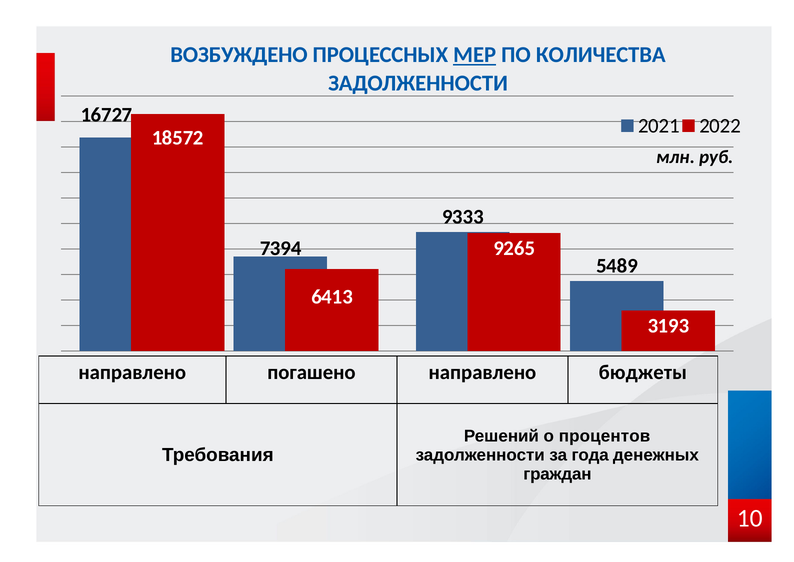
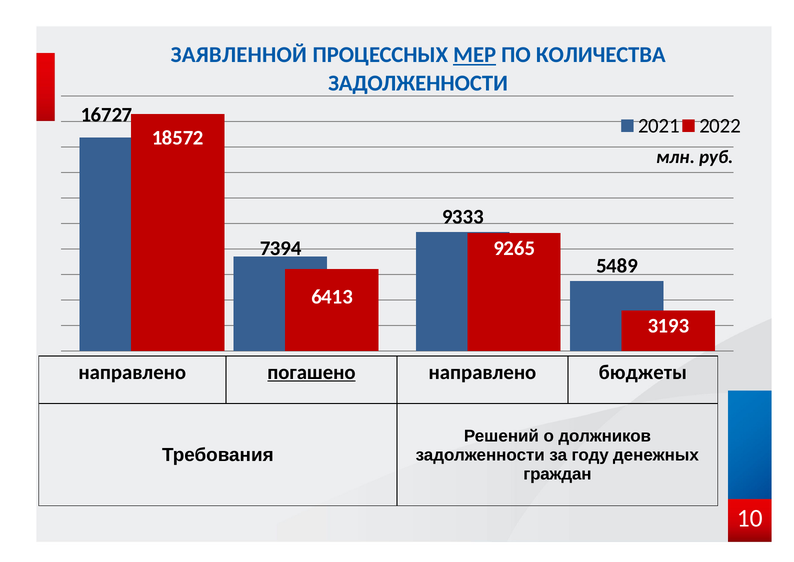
ВОЗБУЖДЕНО: ВОЗБУЖДЕНО -> ЗАЯВЛЕННОЙ
погашено underline: none -> present
процентов: процентов -> должников
года: года -> году
